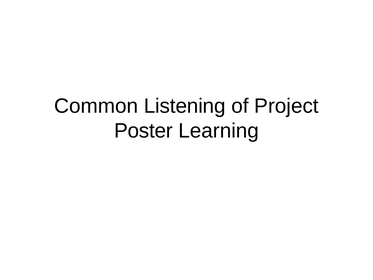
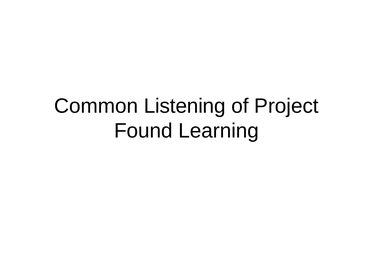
Poster: Poster -> Found
